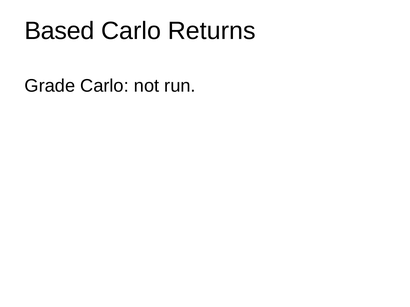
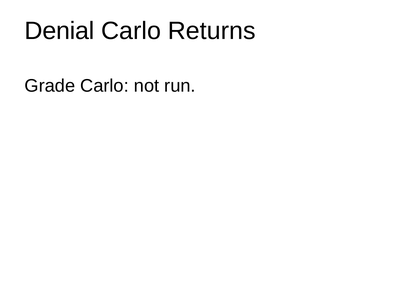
Based: Based -> Denial
